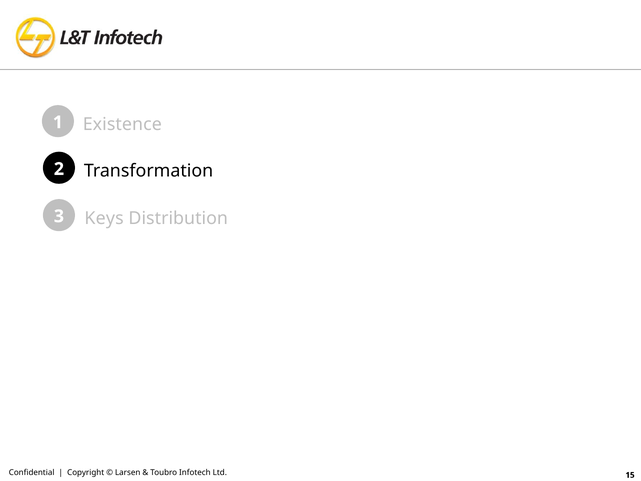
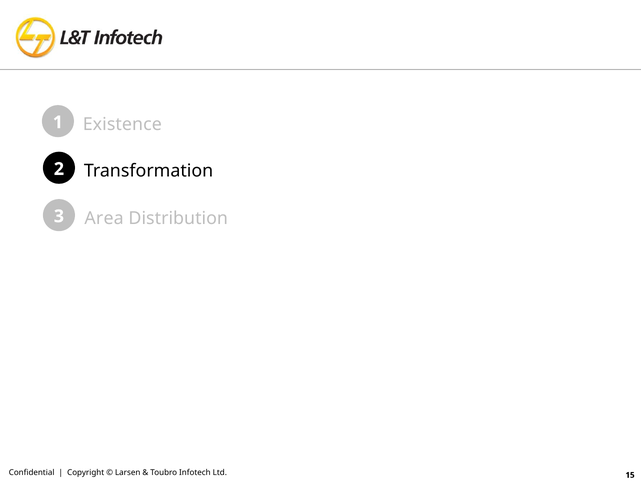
Keys: Keys -> Area
